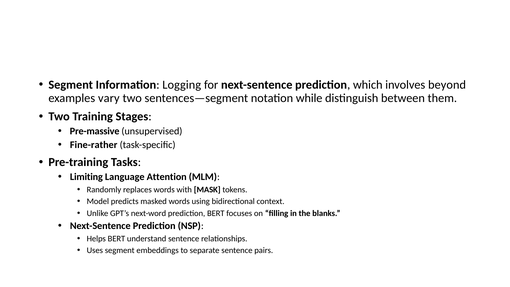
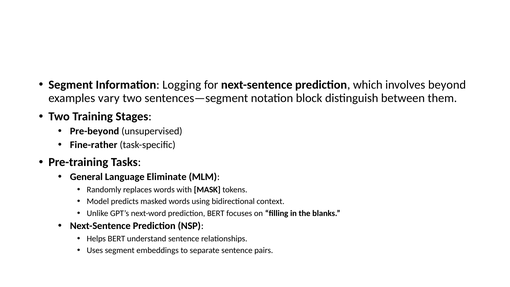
while: while -> block
Pre-massive: Pre-massive -> Pre-beyond
Limiting: Limiting -> General
Attention: Attention -> Eliminate
